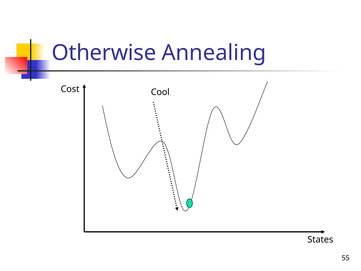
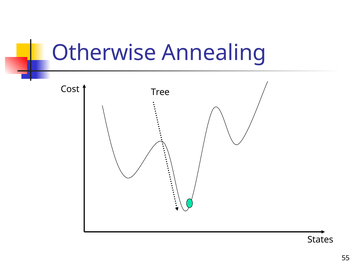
Cool: Cool -> Tree
